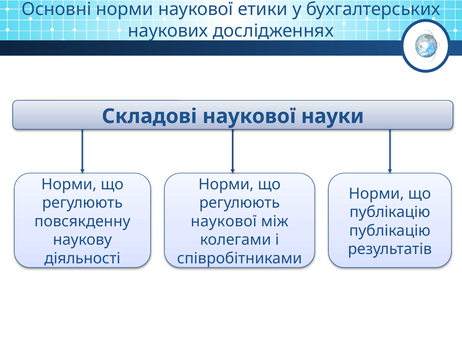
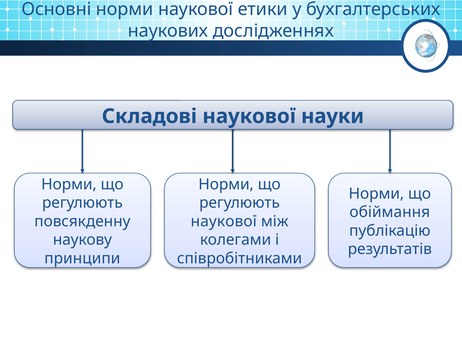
публікацію at (390, 212): публікацію -> обіймання
діяльності: діяльності -> принципи
